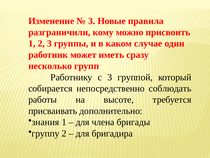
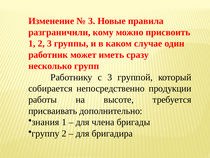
соблюдать: соблюдать -> продукции
